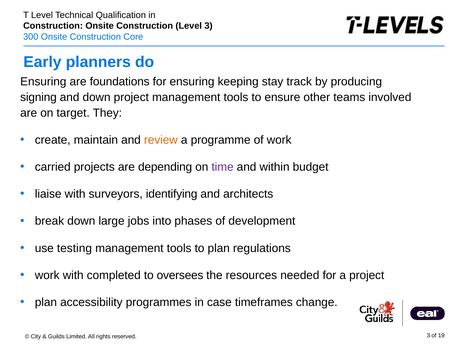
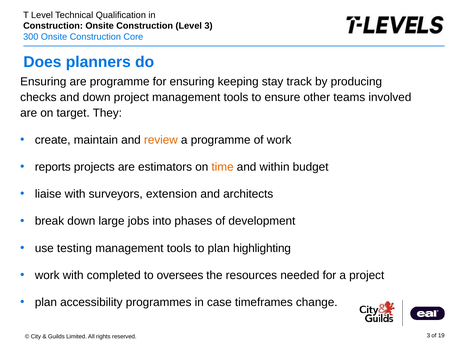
Early: Early -> Does
are foundations: foundations -> programme
signing: signing -> checks
carried: carried -> reports
depending: depending -> estimators
time colour: purple -> orange
identifying: identifying -> extension
regulations: regulations -> highlighting
